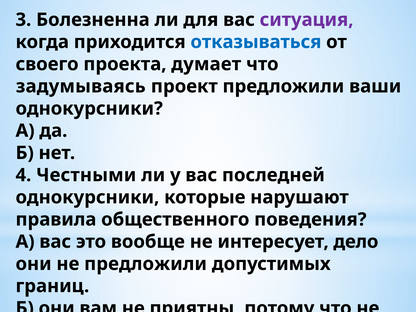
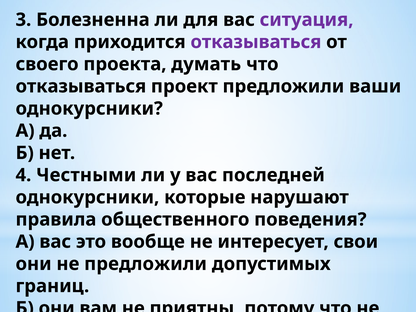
отказываться at (256, 42) colour: blue -> purple
думает: думает -> думать
задумываясь at (81, 86): задумываясь -> отказываться
дело: дело -> свои
